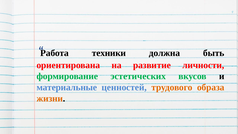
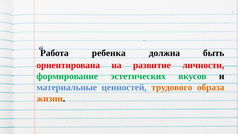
техники: техники -> ребенка
